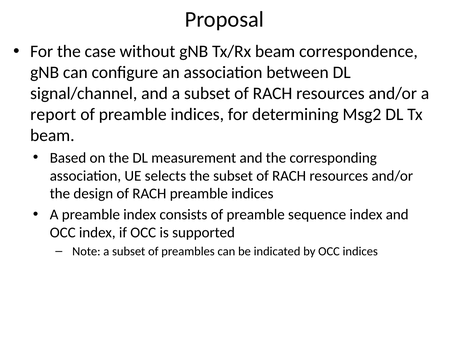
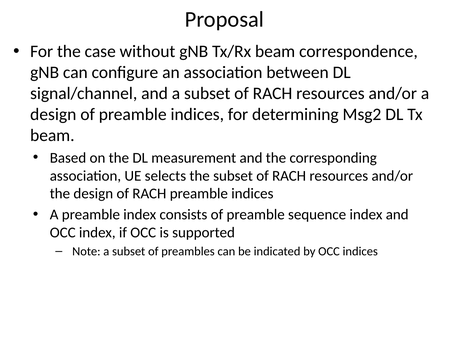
report at (53, 114): report -> design
